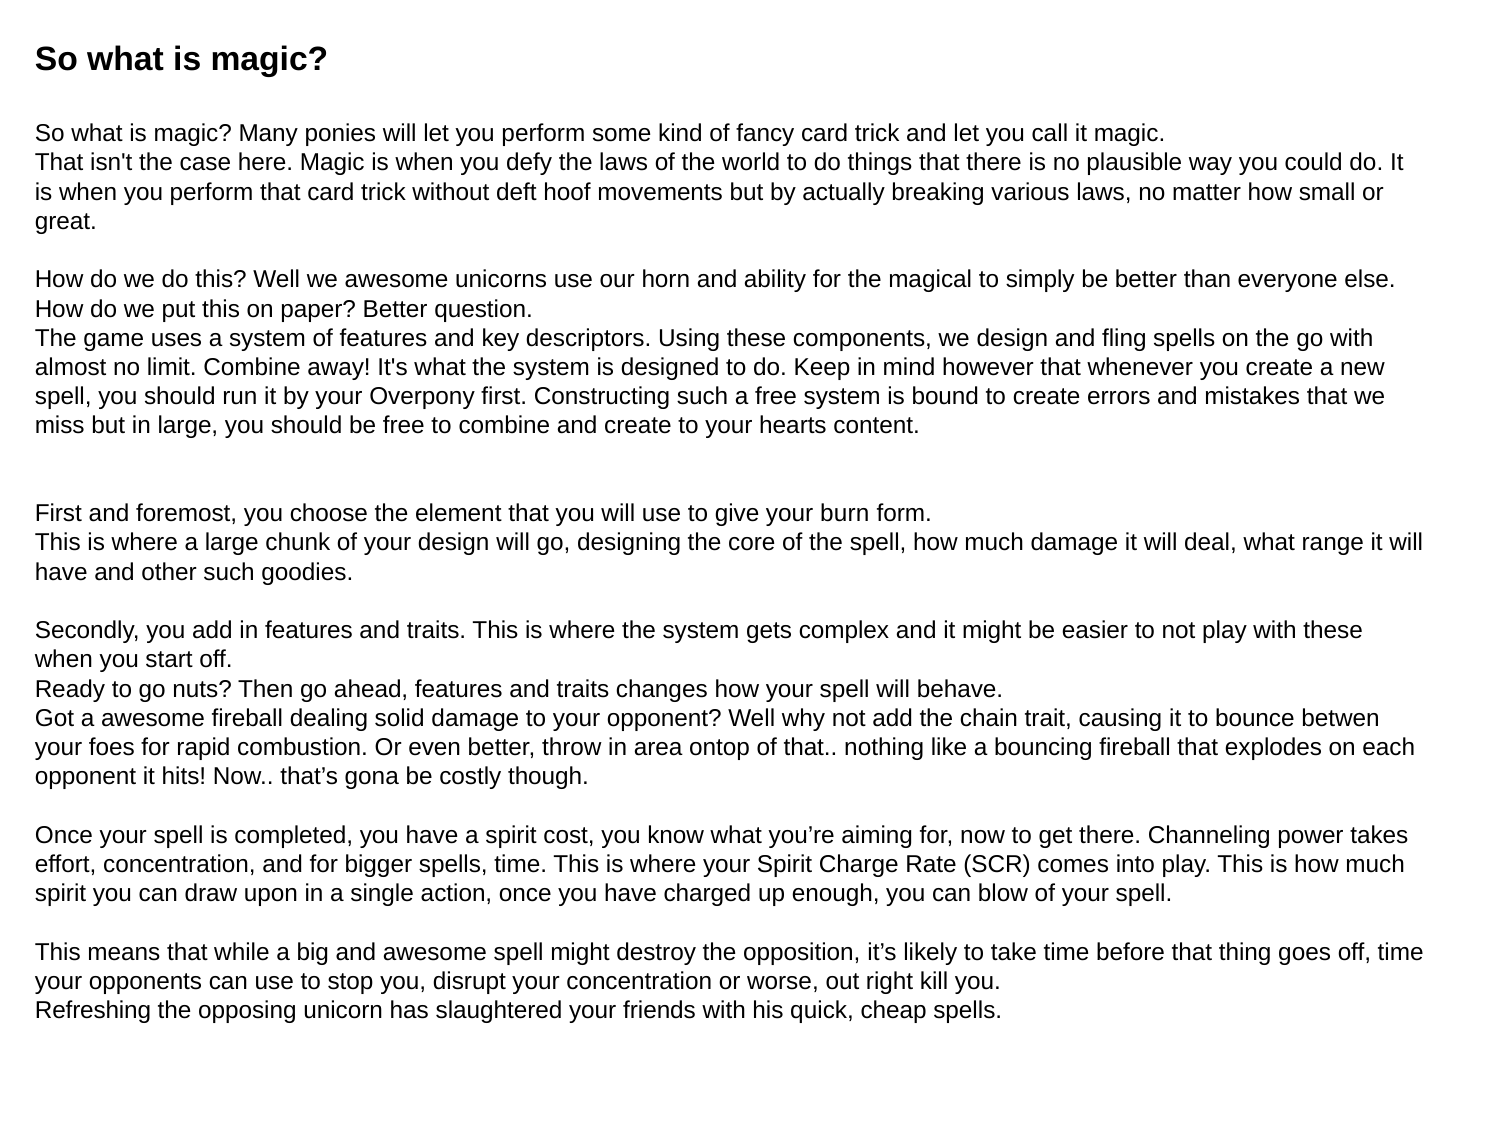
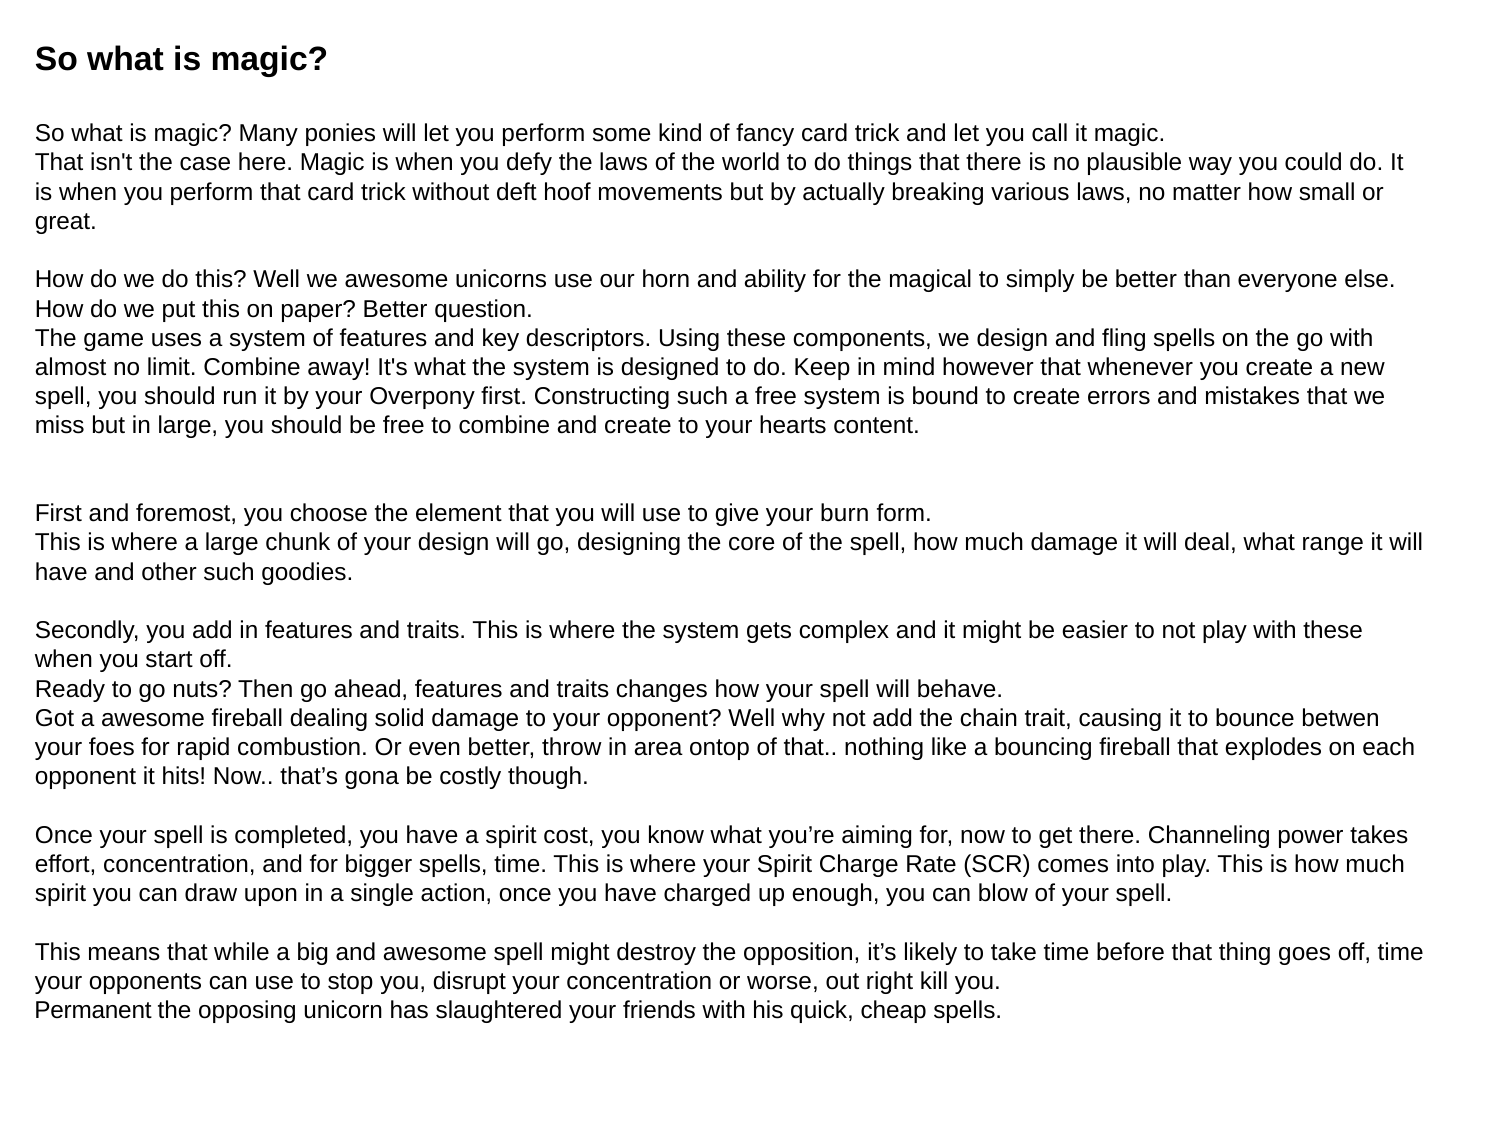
Refreshing: Refreshing -> Permanent
